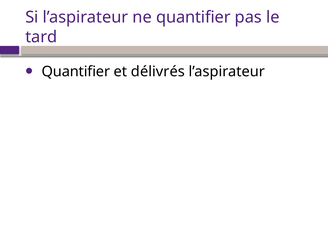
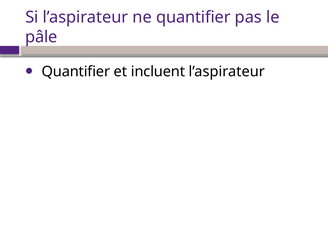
tard: tard -> pâle
délivrés: délivrés -> incluent
